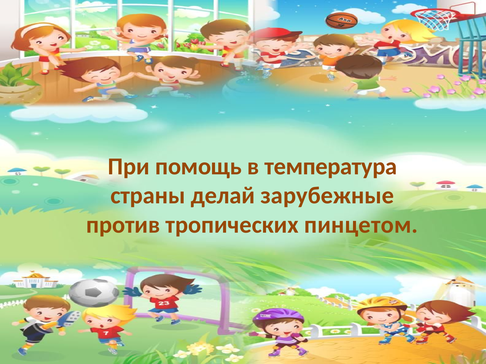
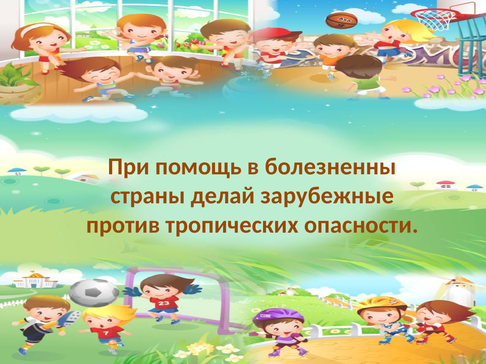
температура: температура -> болезненны
пинцетом: пинцетом -> опасности
